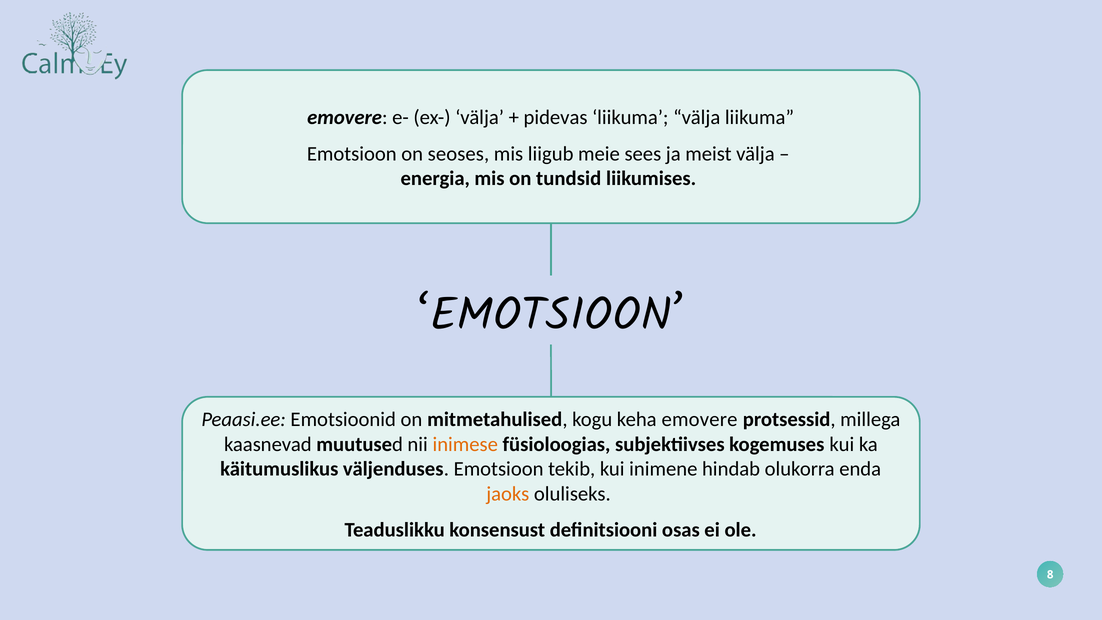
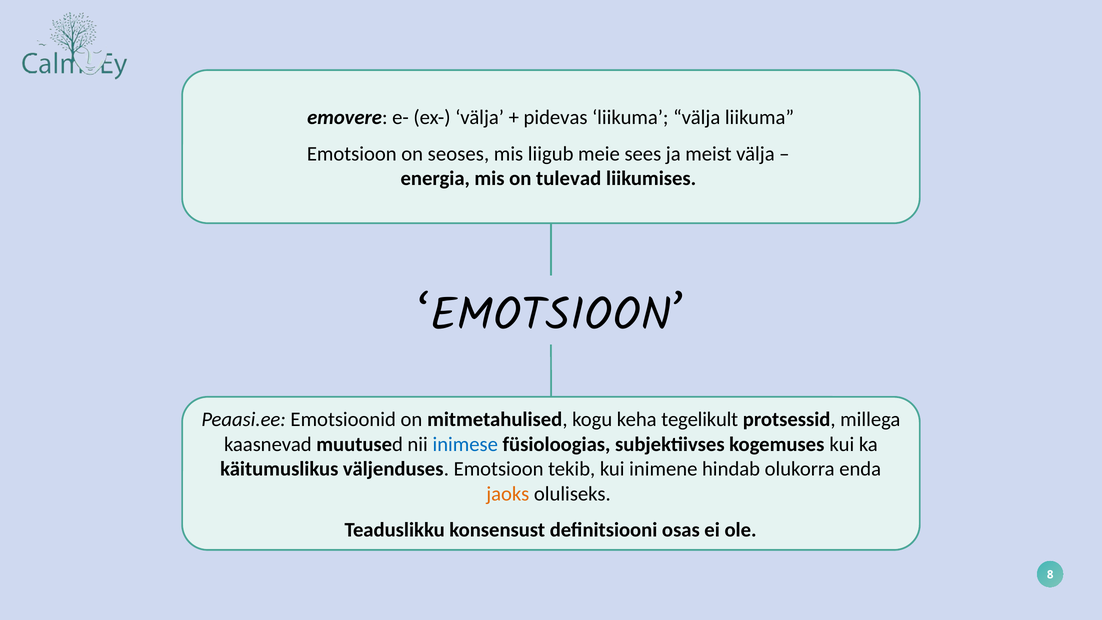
tundsid: tundsid -> tulevad
keha emovere: emovere -> tegelikult
inimese colour: orange -> blue
